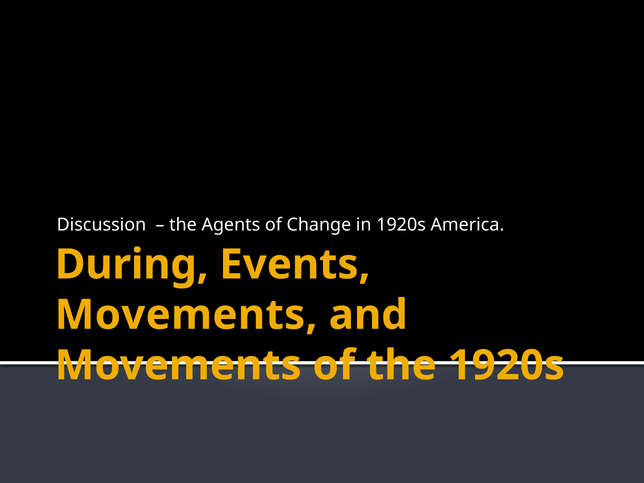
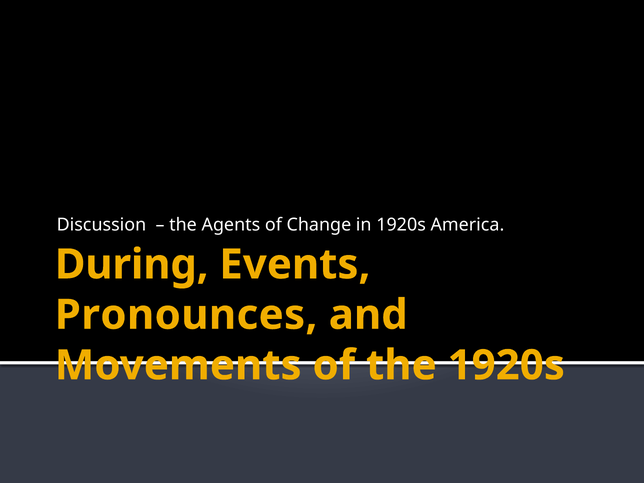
Movements at (186, 315): Movements -> Pronounces
